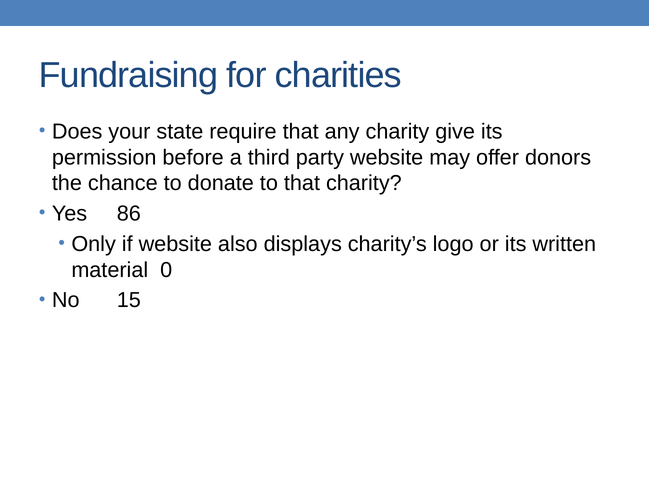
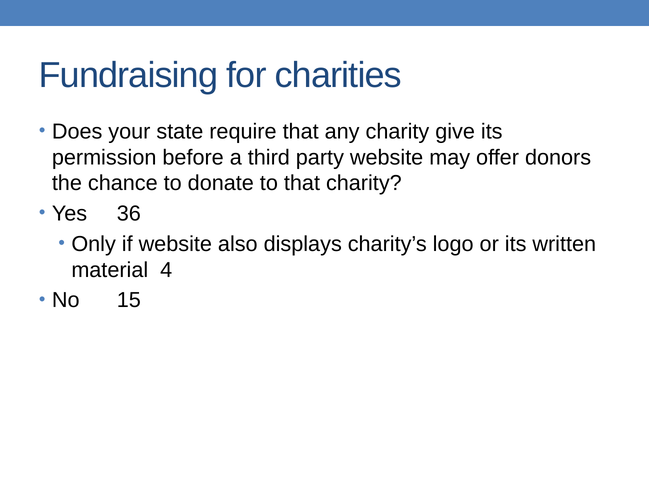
86: 86 -> 36
0: 0 -> 4
